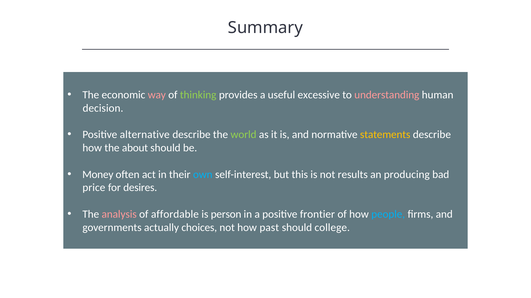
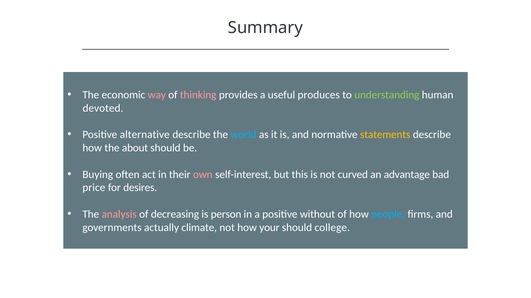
thinking colour: light green -> pink
excessive: excessive -> produces
understanding colour: pink -> light green
decision: decision -> devoted
world colour: light green -> light blue
Money: Money -> Buying
own colour: light blue -> pink
results: results -> curved
producing: producing -> advantage
affordable: affordable -> decreasing
frontier: frontier -> without
choices: choices -> climate
past: past -> your
